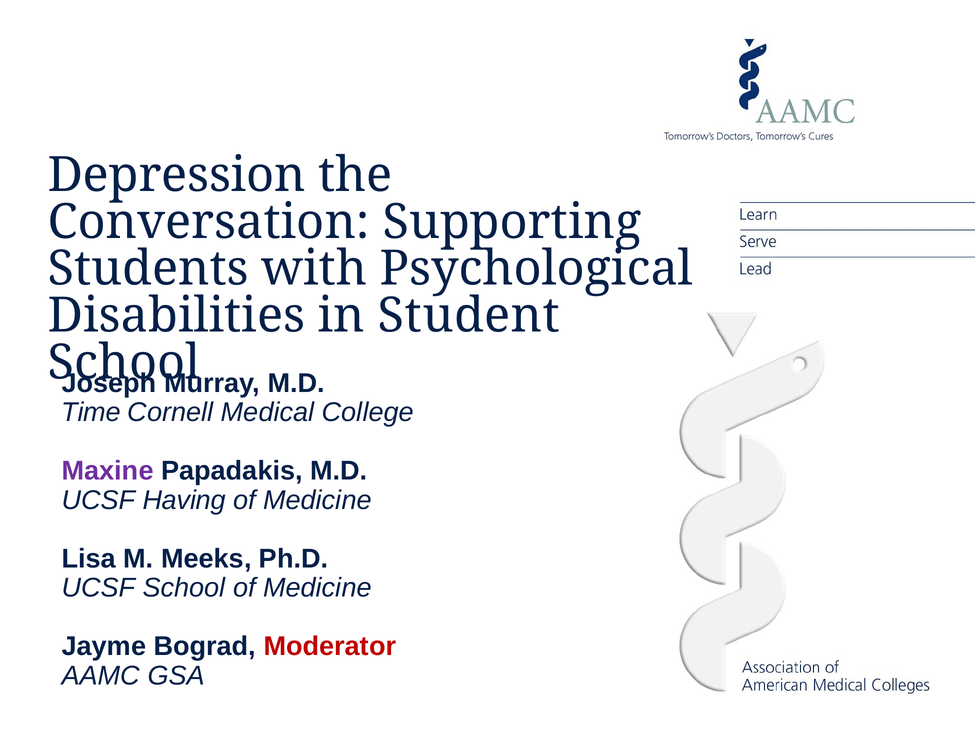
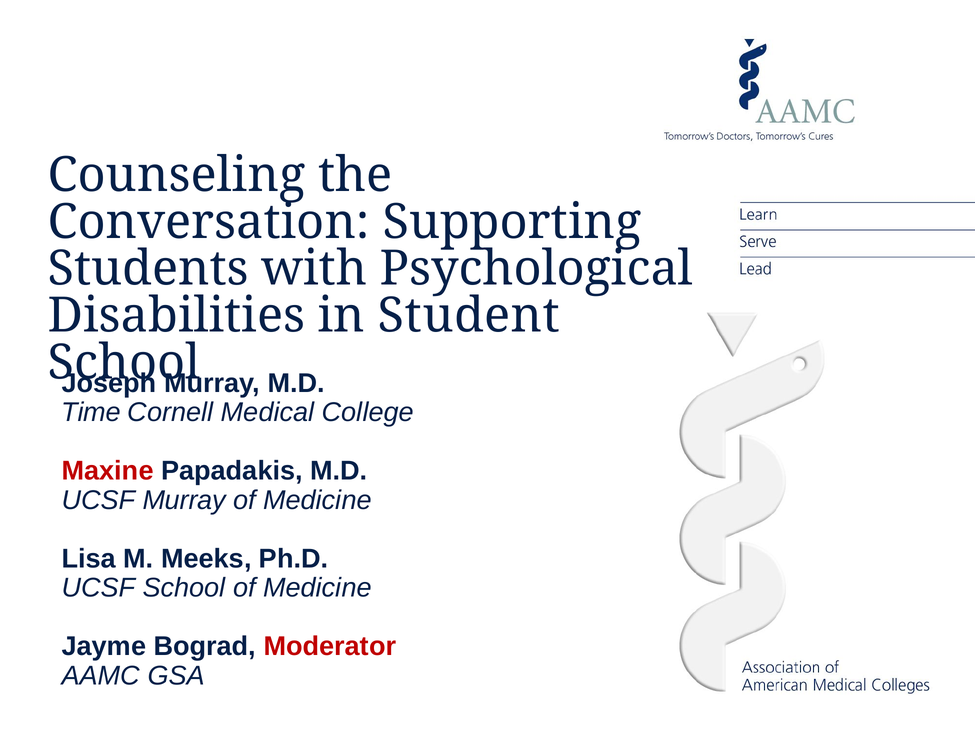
Depression: Depression -> Counseling
Maxine colour: purple -> red
UCSF Having: Having -> Murray
